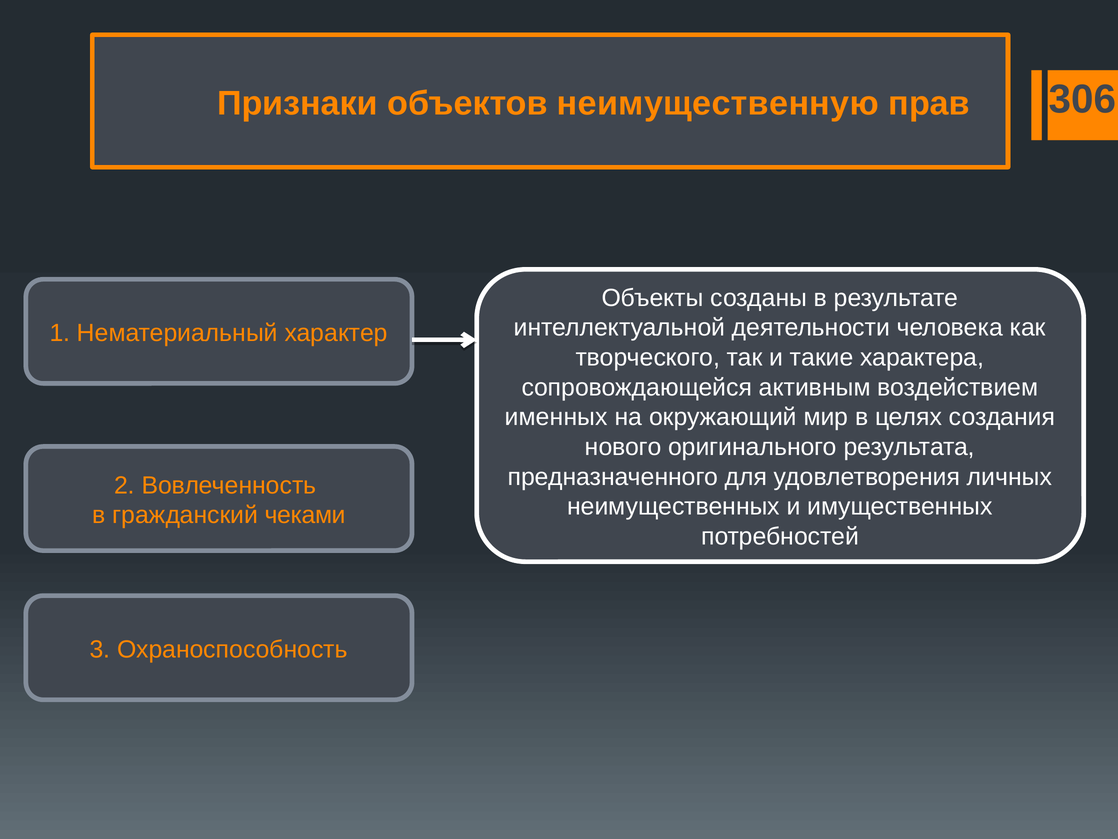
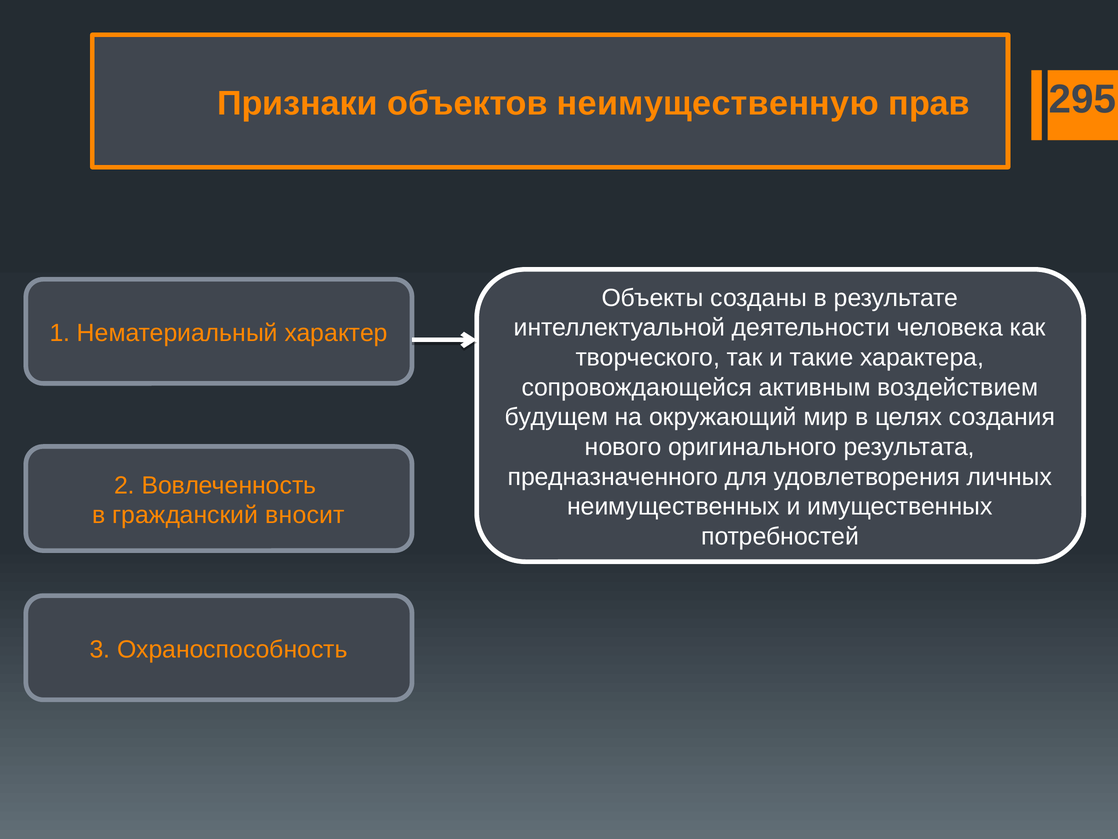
306: 306 -> 295
именных: именных -> будущем
чеками: чеками -> вносит
